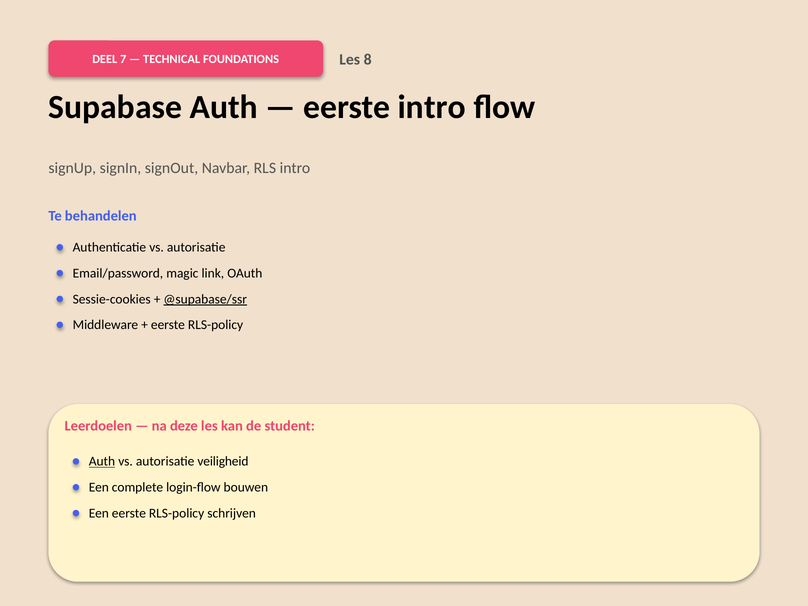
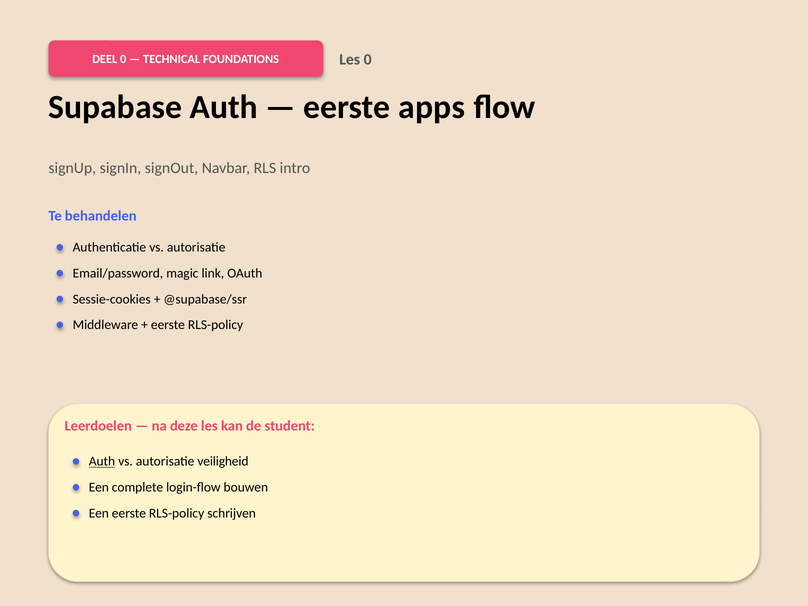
DEEL 7: 7 -> 0
Les 8: 8 -> 0
eerste intro: intro -> apps
@supabase/ssr underline: present -> none
